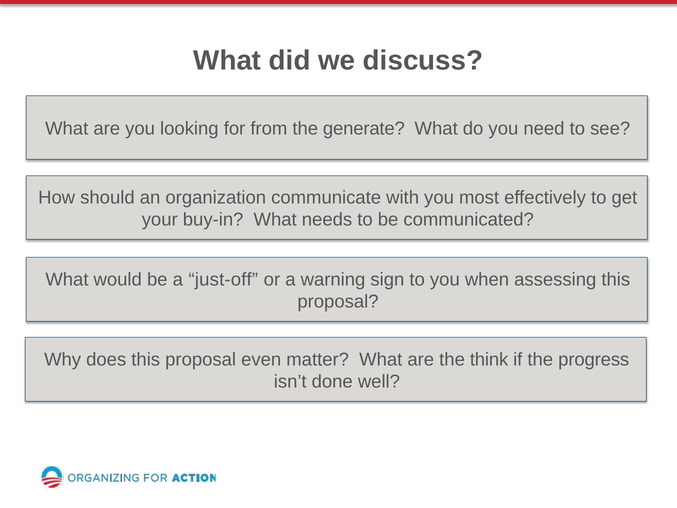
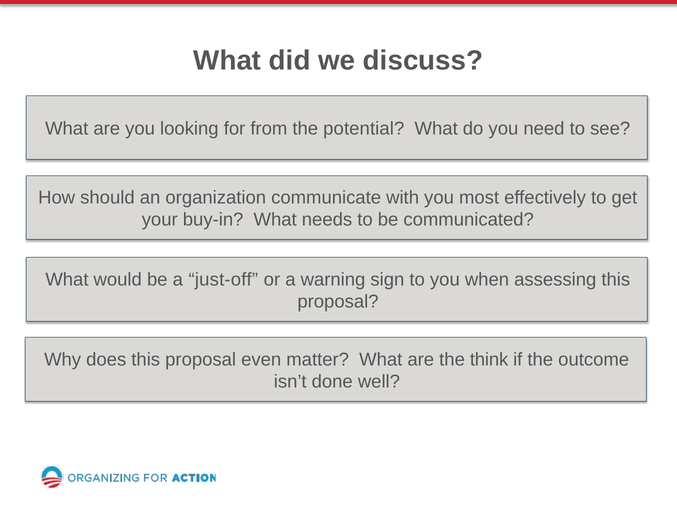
generate: generate -> potential
progress: progress -> outcome
